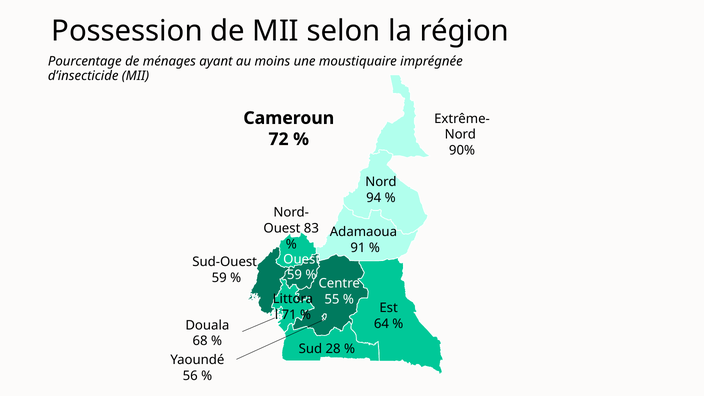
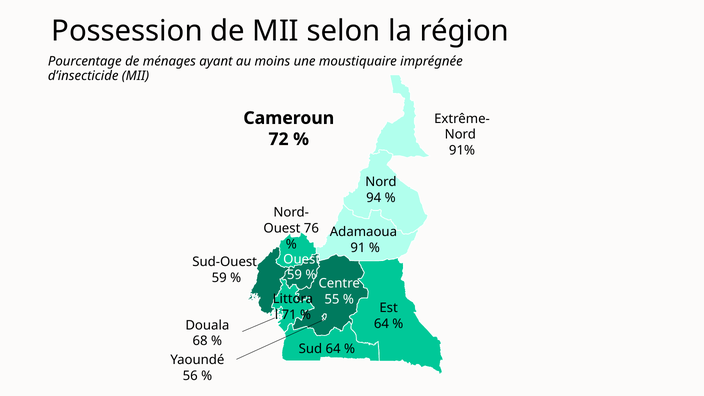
90%: 90% -> 91%
83: 83 -> 76
Sud 28: 28 -> 64
